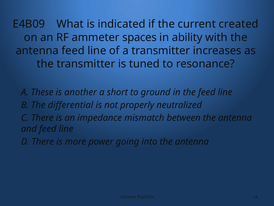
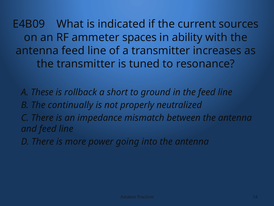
created: created -> sources
another: another -> rollback
differential: differential -> continually
